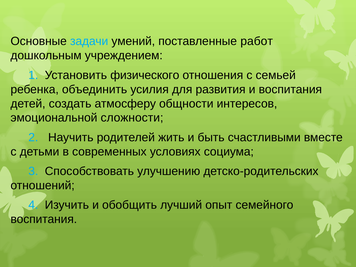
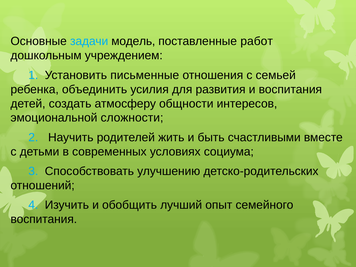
умений: умений -> модель
физического: физического -> письменные
